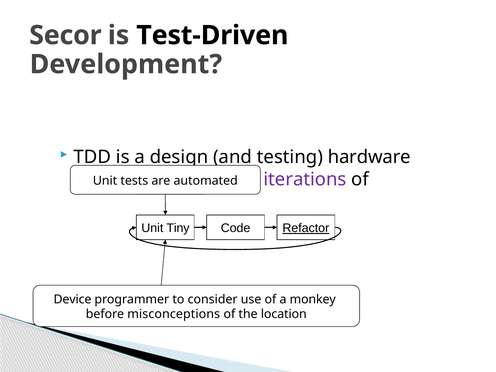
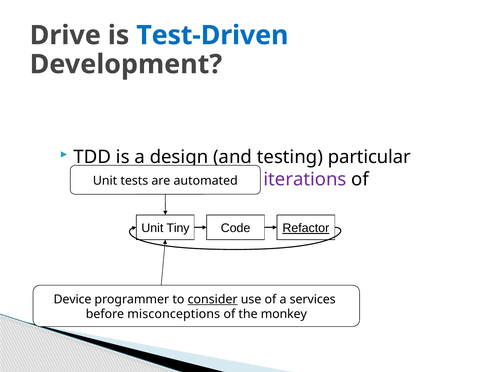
Secor: Secor -> Drive
Test-Driven colour: black -> blue
hardware: hardware -> particular
consider underline: none -> present
monkey: monkey -> services
location: location -> monkey
